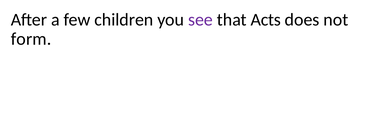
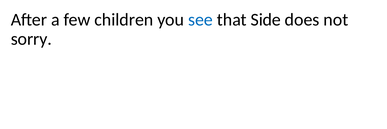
see colour: purple -> blue
Acts: Acts -> Side
form: form -> sorry
